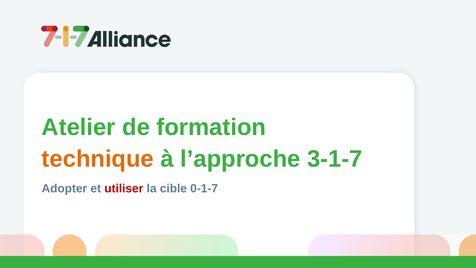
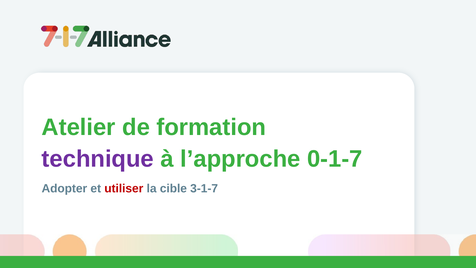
technique colour: orange -> purple
3-1-7: 3-1-7 -> 0-1-7
0-1-7: 0-1-7 -> 3-1-7
